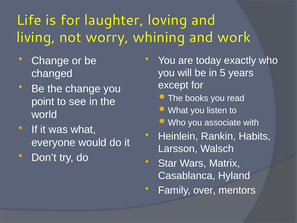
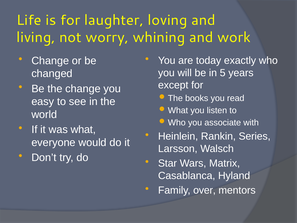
point: point -> easy
Habits: Habits -> Series
